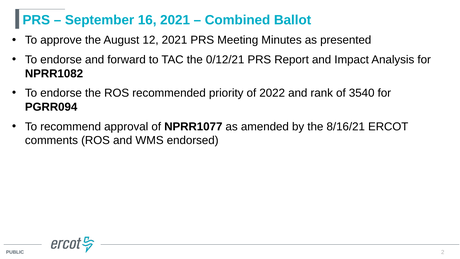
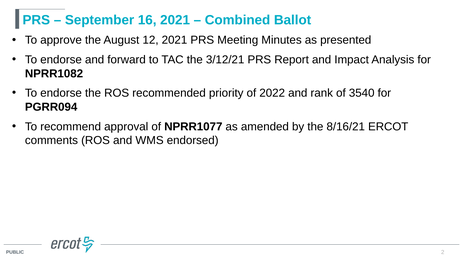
0/12/21: 0/12/21 -> 3/12/21
